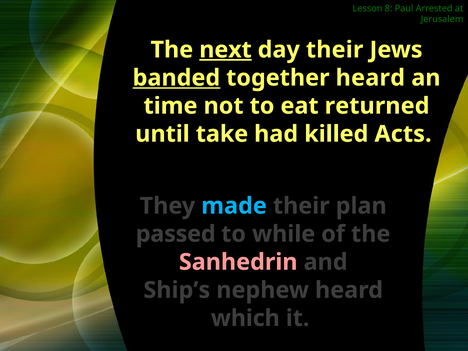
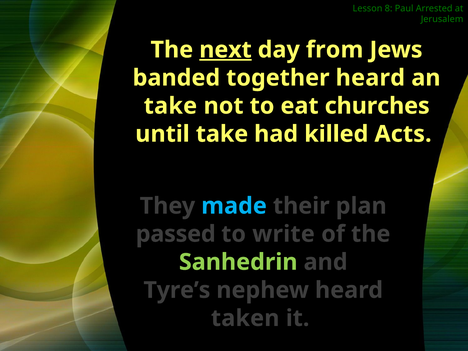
day their: their -> from
banded underline: present -> none
time at (171, 106): time -> take
returned: returned -> churches
while: while -> write
Sanhedrin colour: pink -> light green
Ship’s: Ship’s -> Tyre’s
which: which -> taken
